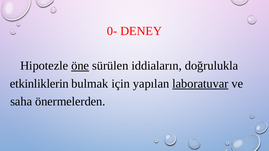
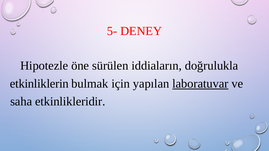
0-: 0- -> 5-
öne underline: present -> none
önermelerden: önermelerden -> etkinlikleridir
